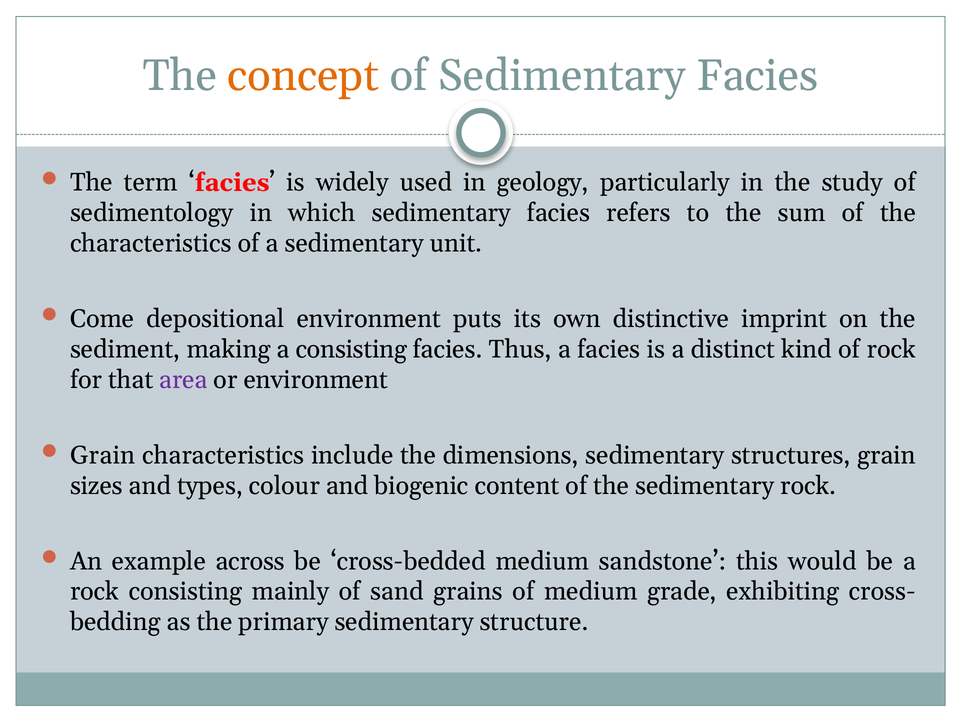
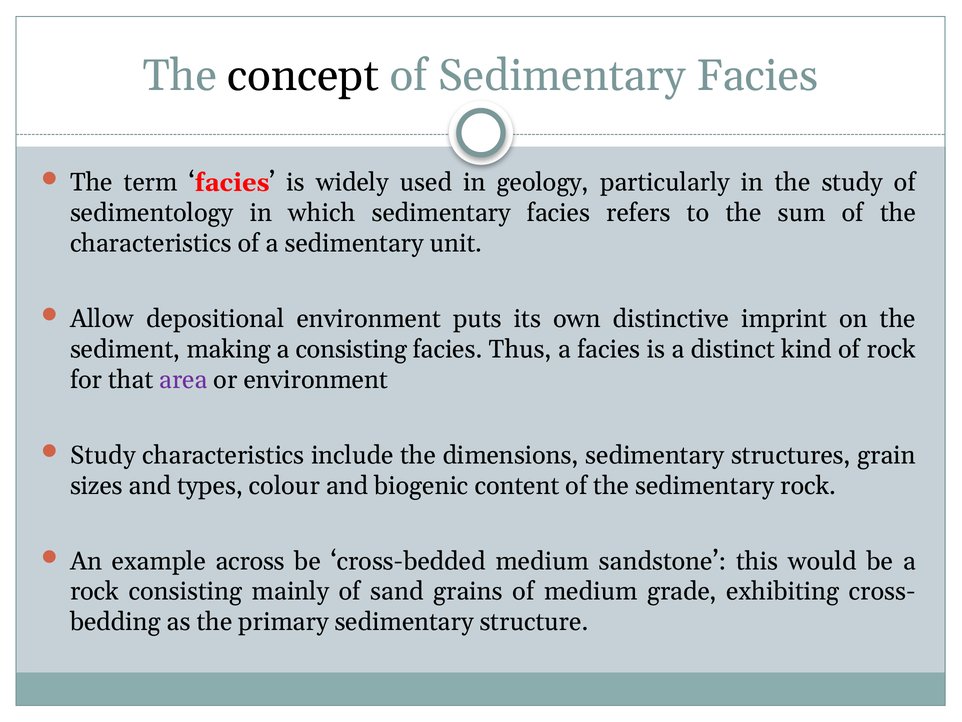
concept colour: orange -> black
Come: Come -> Allow
Grain at (103, 455): Grain -> Study
